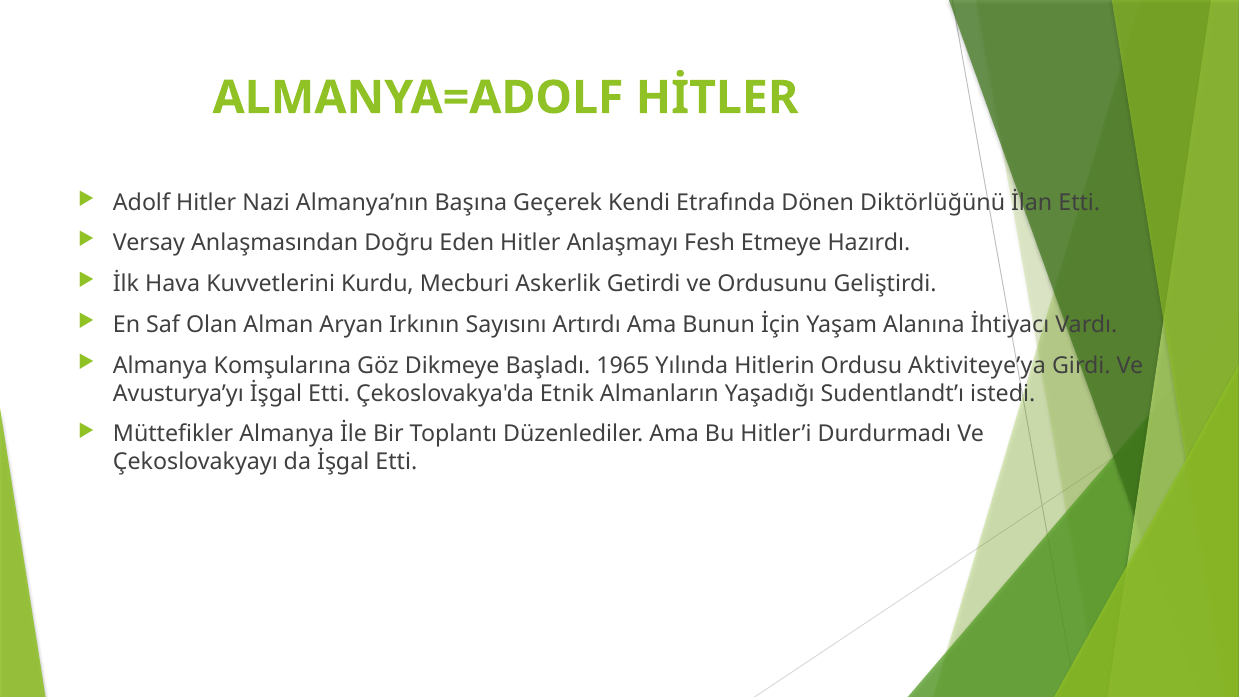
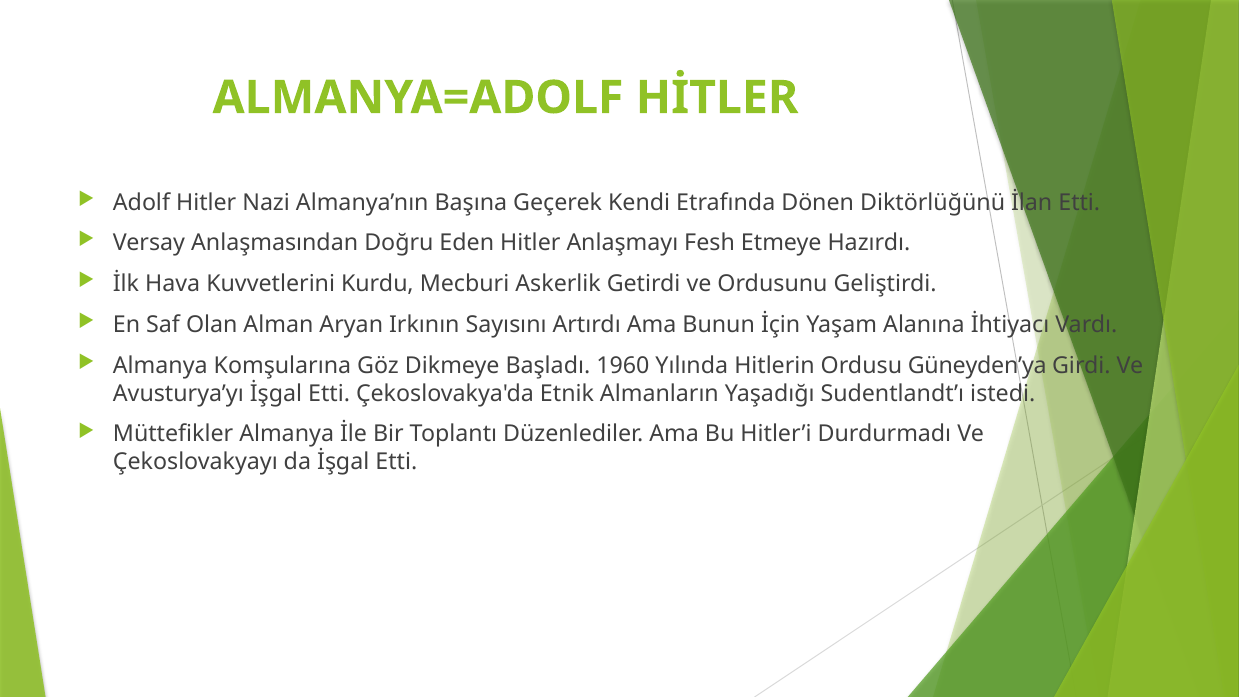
1965: 1965 -> 1960
Aktiviteye’ya: Aktiviteye’ya -> Güneyden’ya
